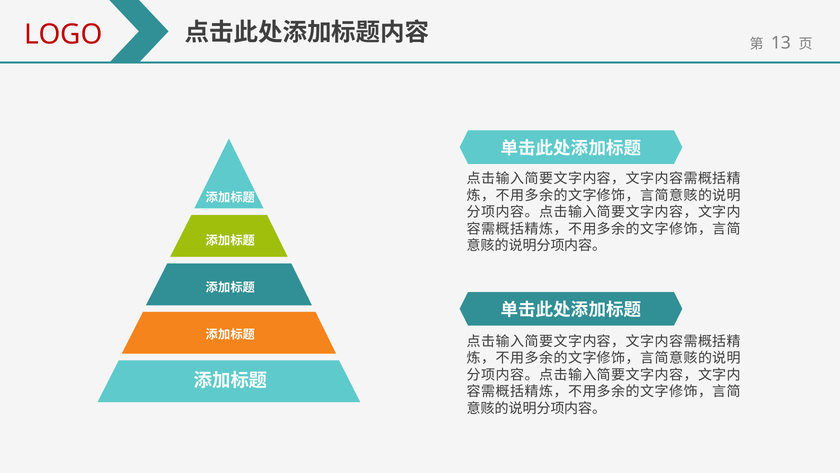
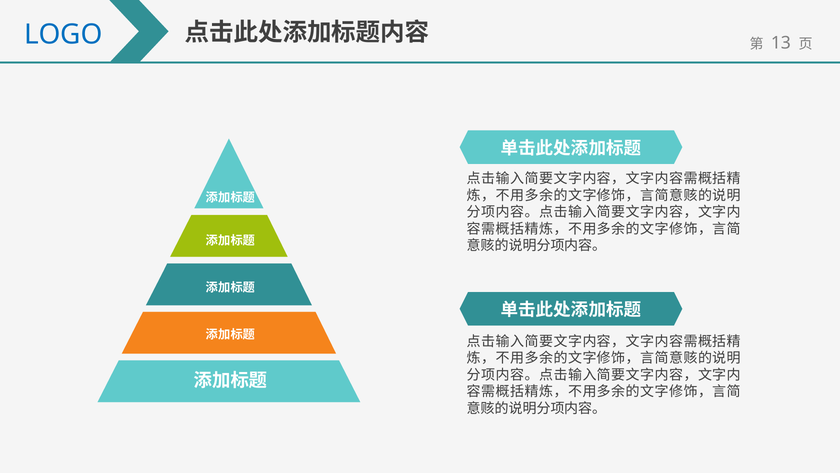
LOGO colour: red -> blue
